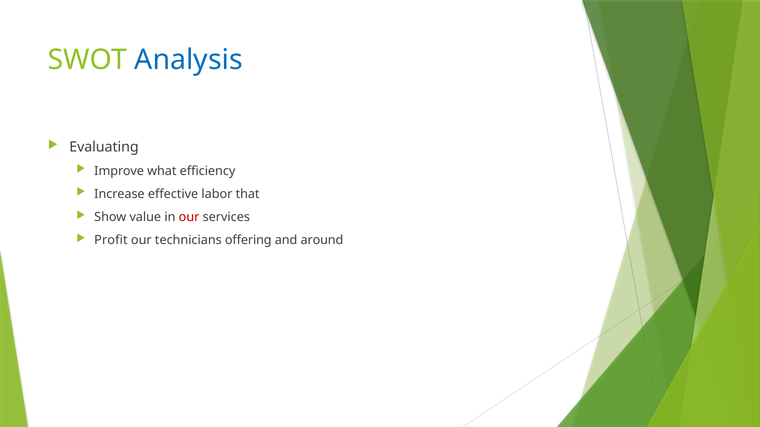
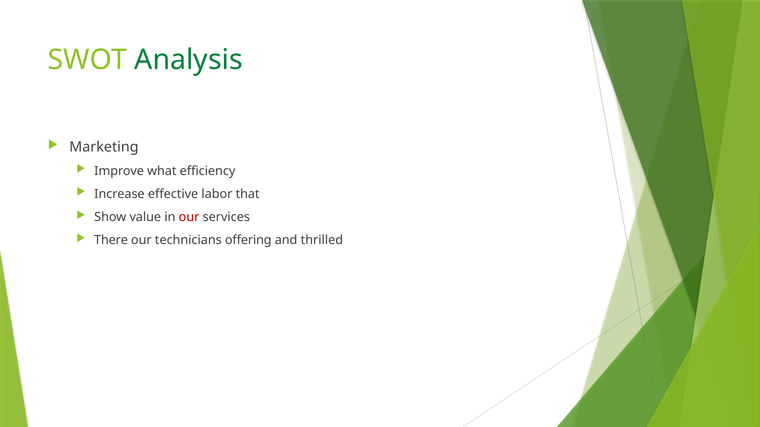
Analysis colour: blue -> green
Evaluating: Evaluating -> Marketing
Profit: Profit -> There
around: around -> thrilled
